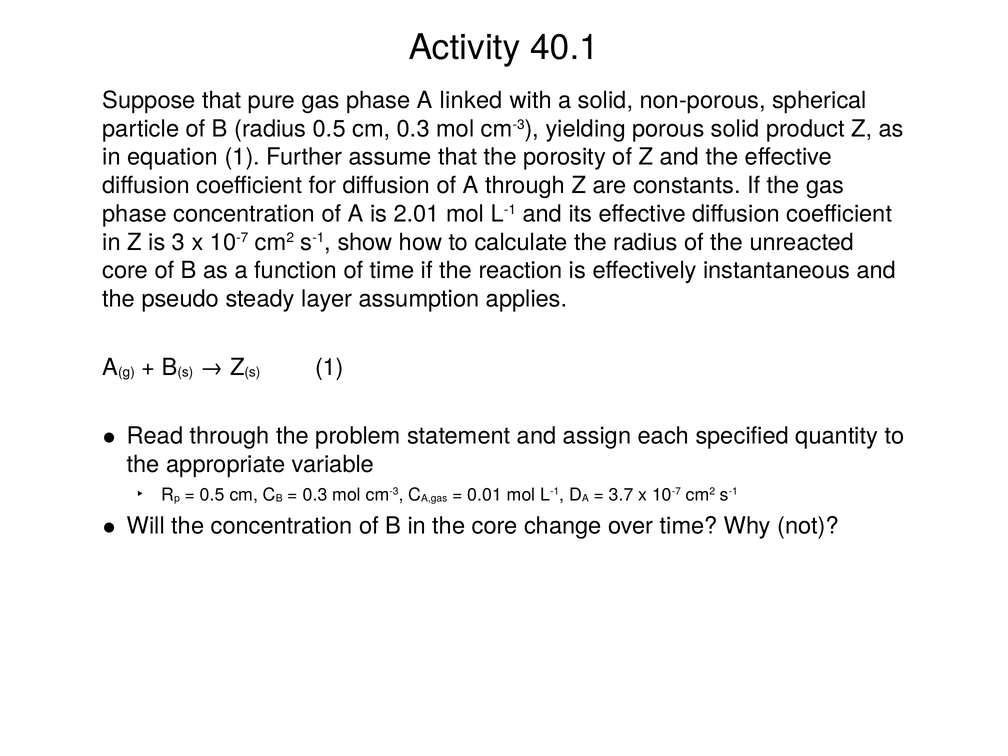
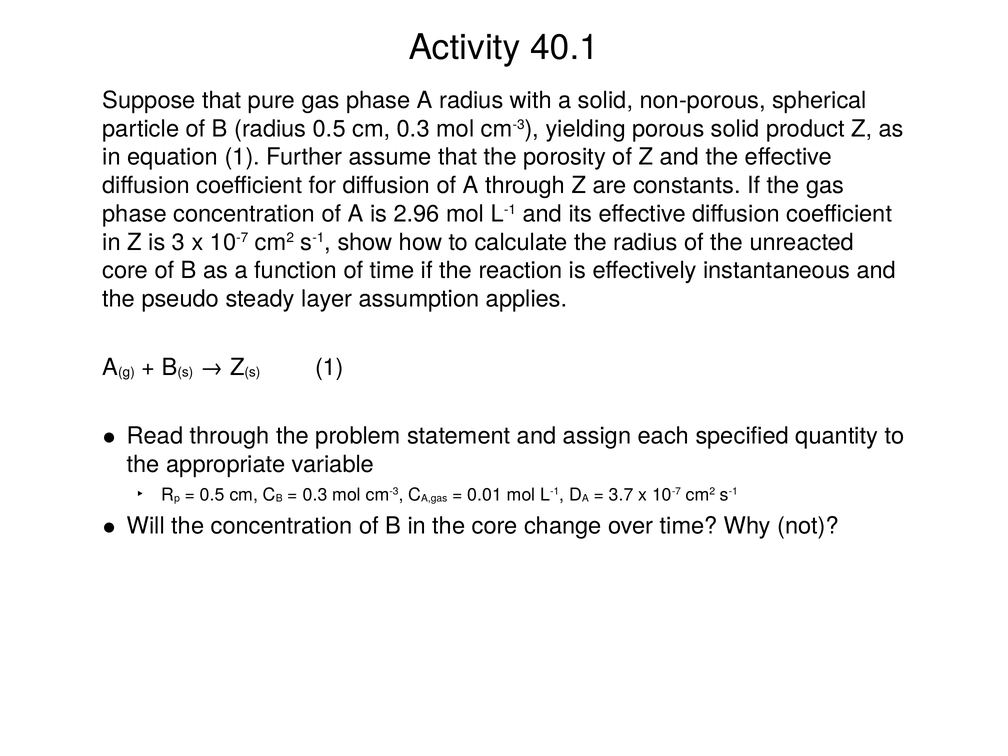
A linked: linked -> radius
2.01: 2.01 -> 2.96
